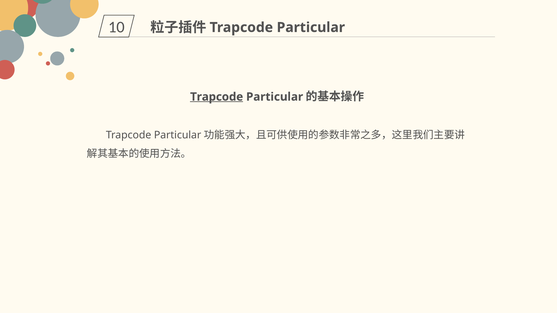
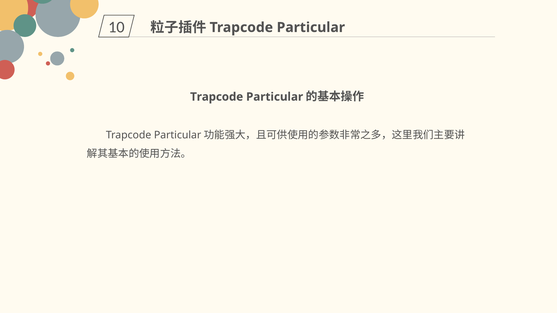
Trapcode at (217, 97) underline: present -> none
